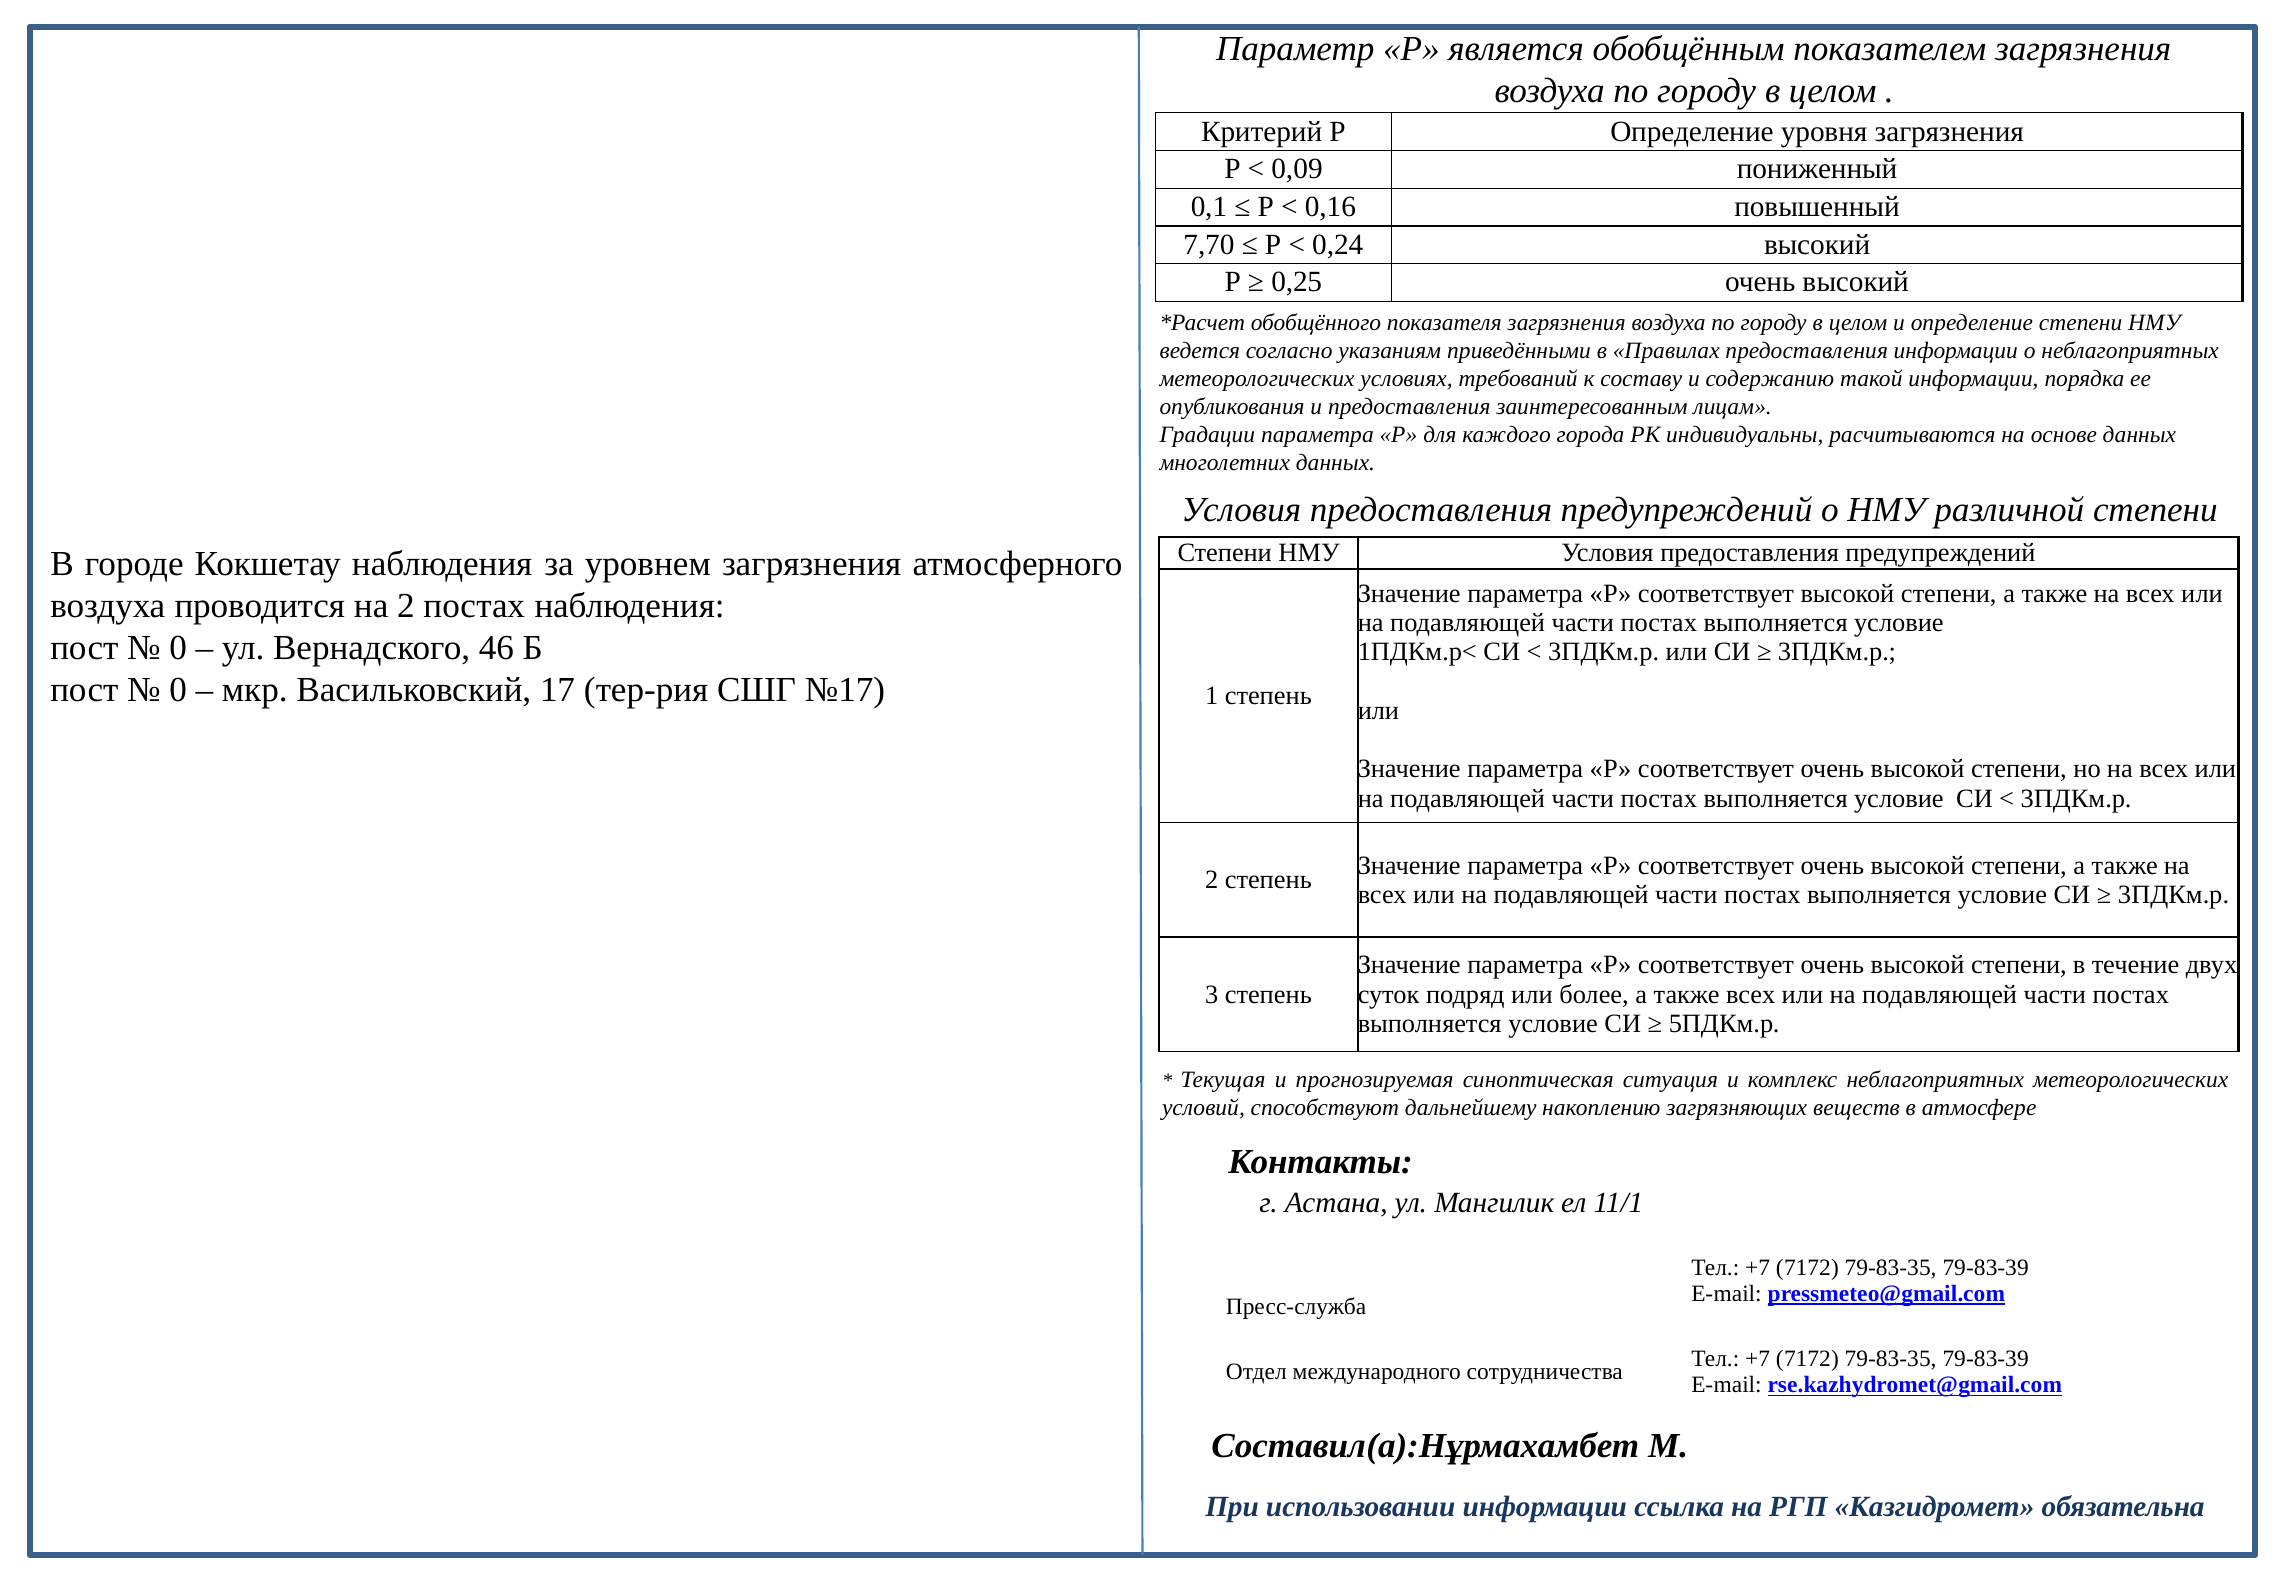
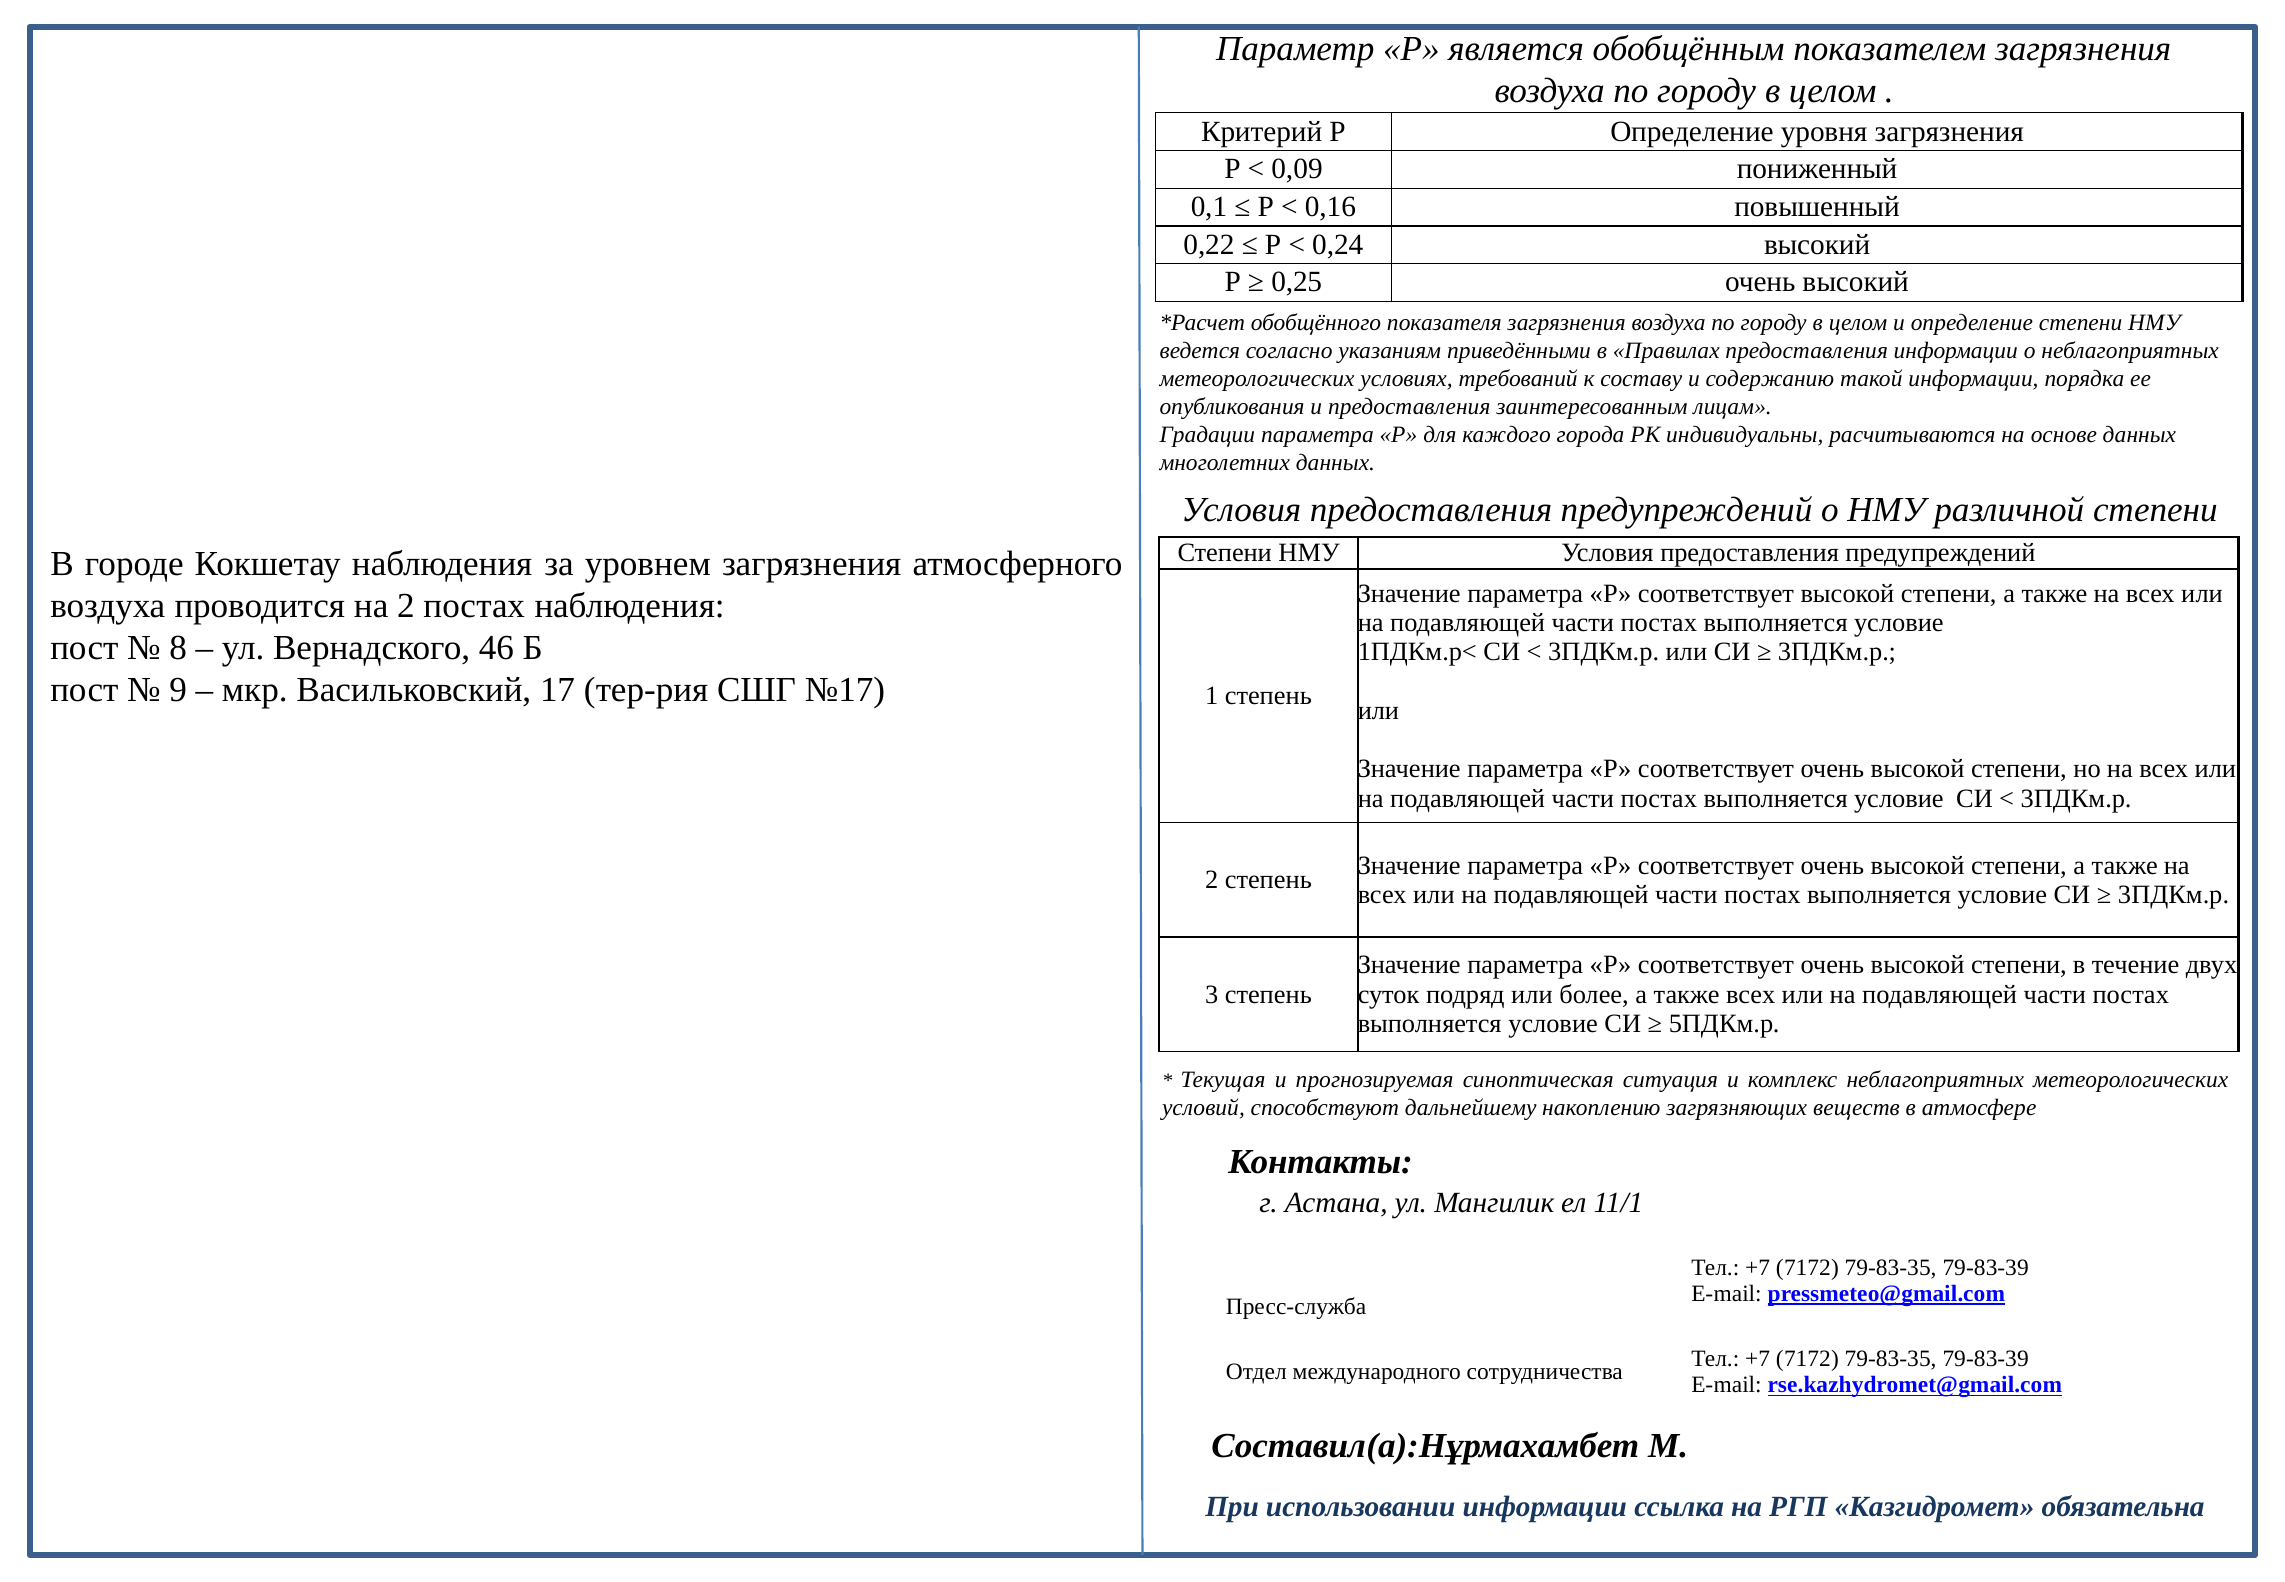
7,70: 7,70 -> 0,22
0 at (178, 648): 0 -> 8
0 at (178, 690): 0 -> 9
